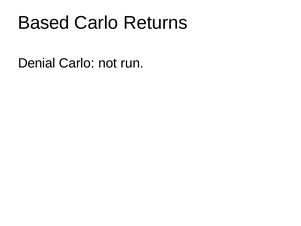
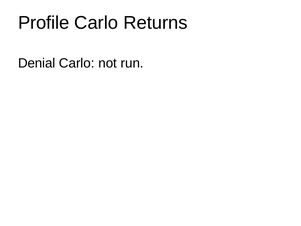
Based: Based -> Profile
